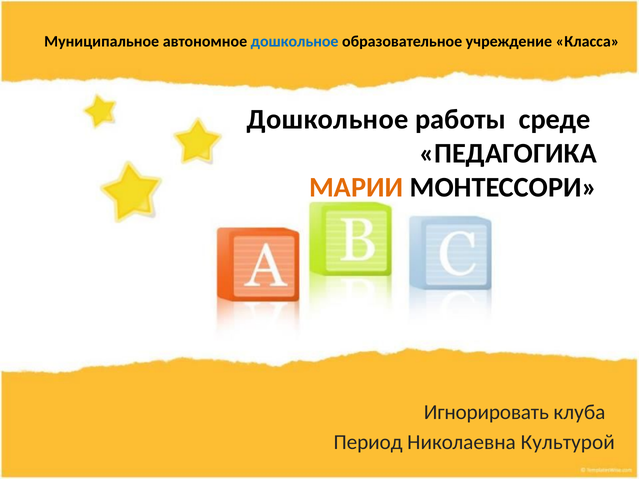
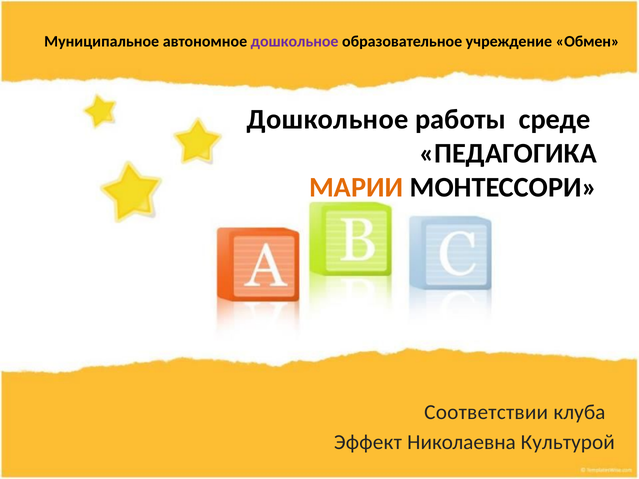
дошкольное at (295, 42) colour: blue -> purple
Класса: Класса -> Обмен
Игнорировать: Игнорировать -> Соответствии
Период: Период -> Эффект
